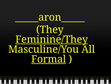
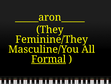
Feminine/They underline: present -> none
